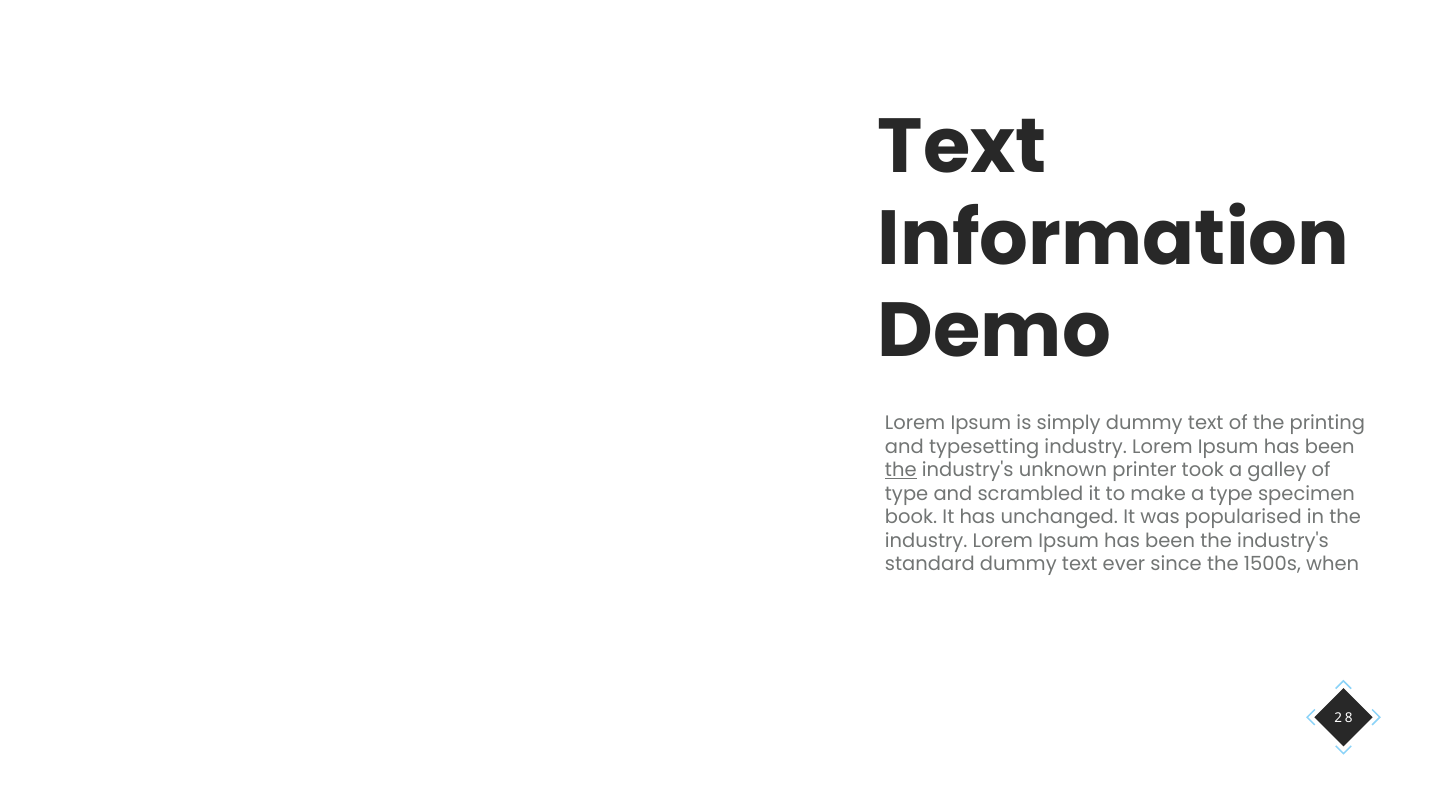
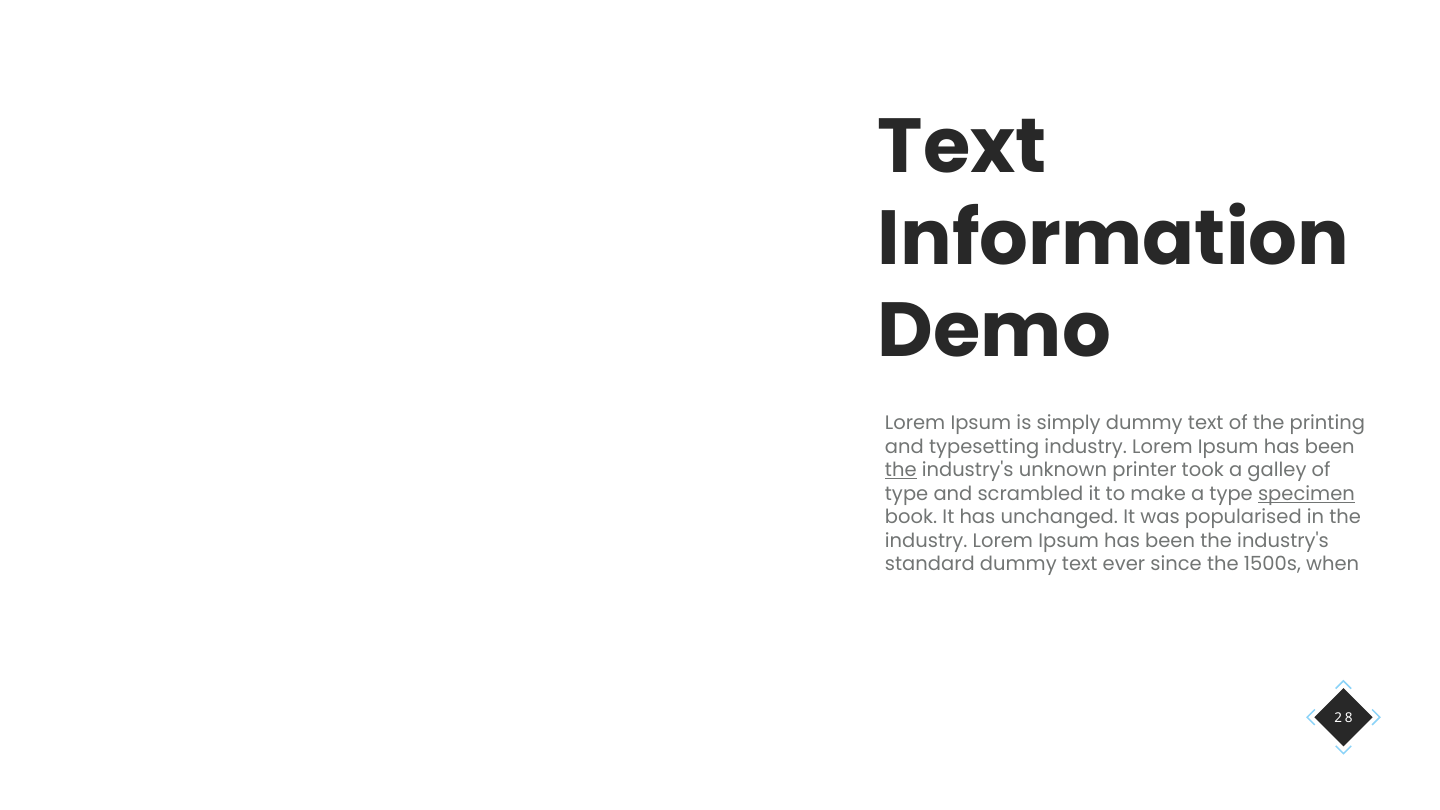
specimen underline: none -> present
